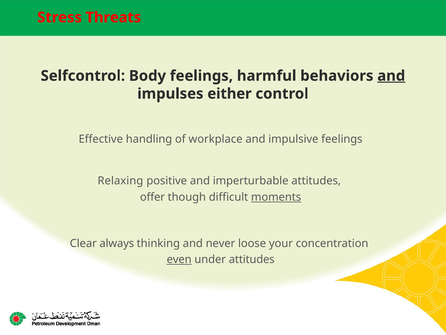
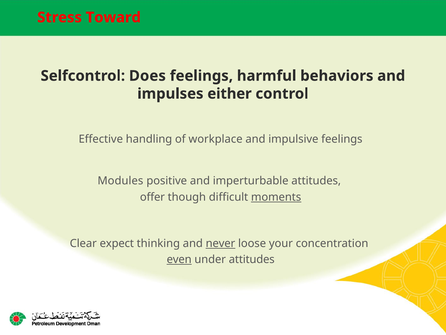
Threats: Threats -> Toward
Body: Body -> Does
and at (391, 76) underline: present -> none
Relaxing: Relaxing -> Modules
always: always -> expect
never underline: none -> present
